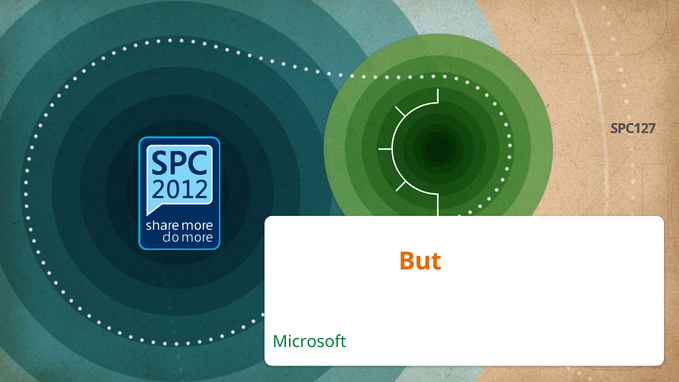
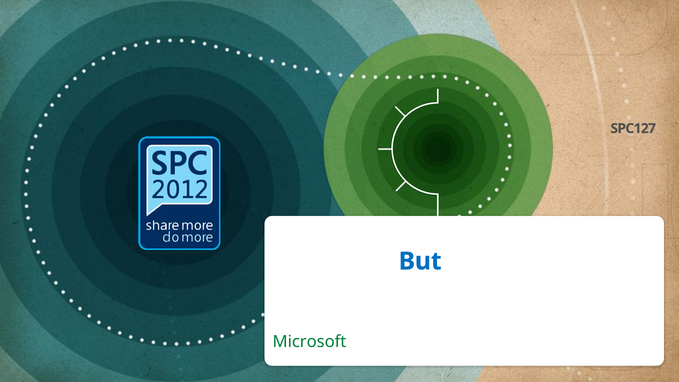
But colour: orange -> blue
